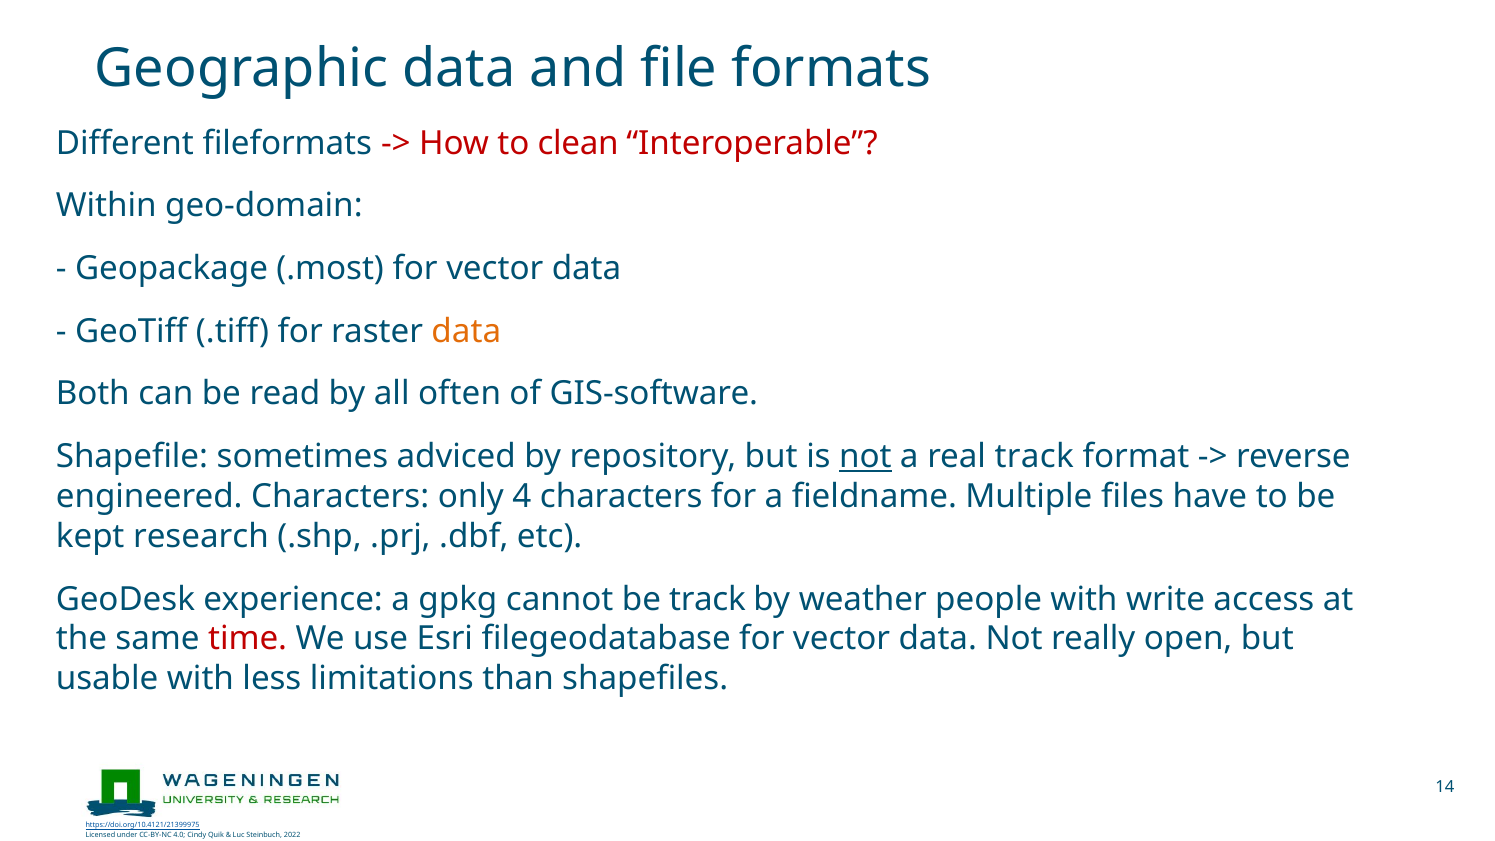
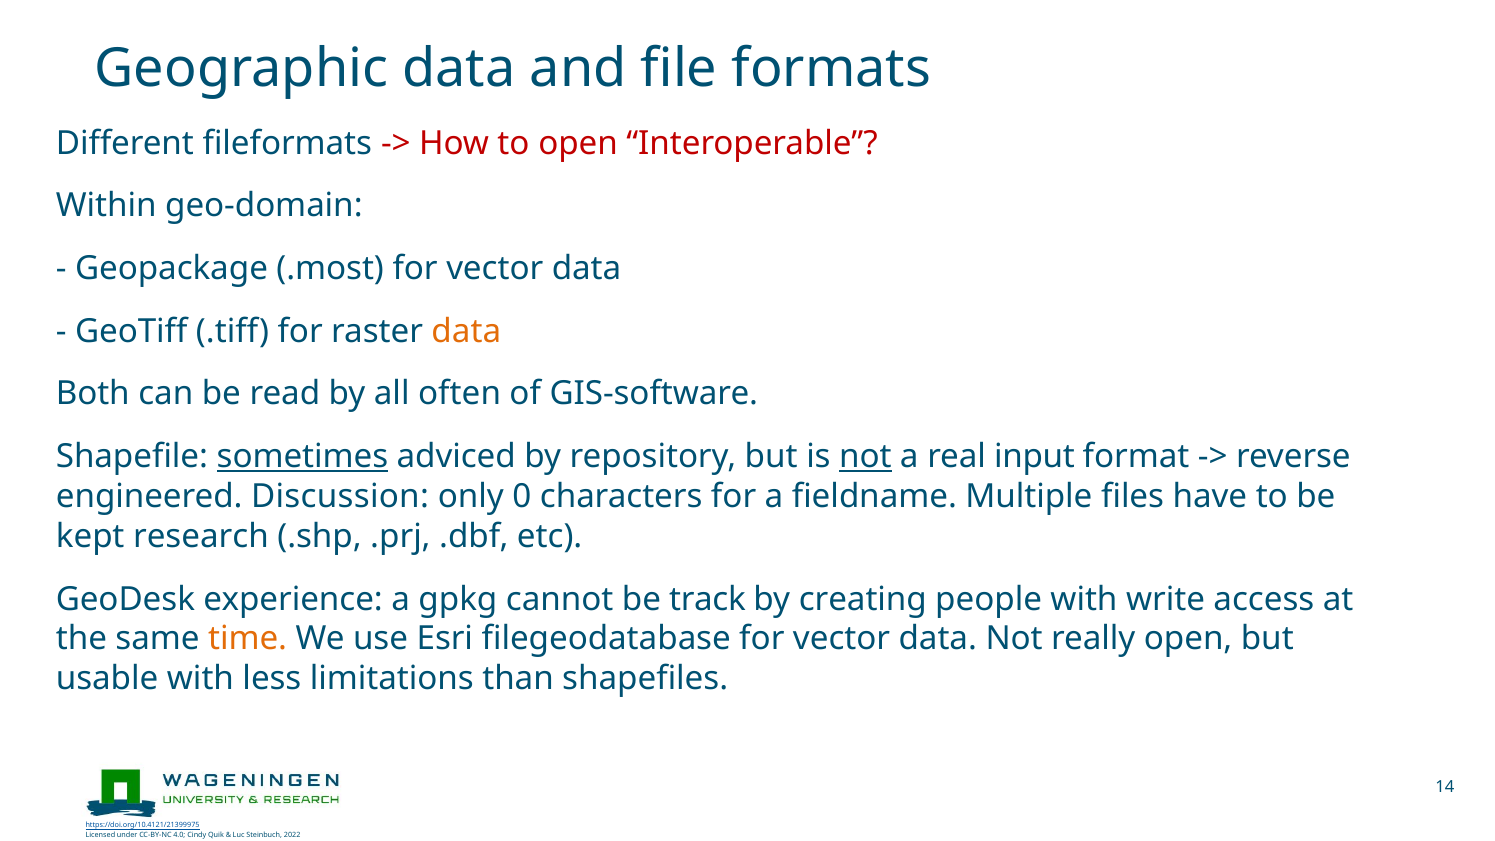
to clean: clean -> open
sometimes underline: none -> present
real track: track -> input
engineered Characters: Characters -> Discussion
4: 4 -> 0
weather: weather -> creating
time colour: red -> orange
